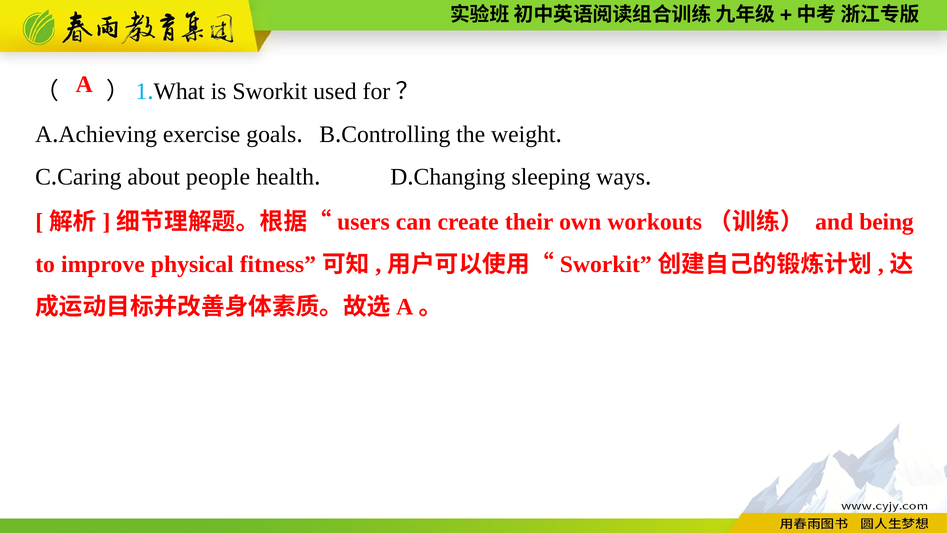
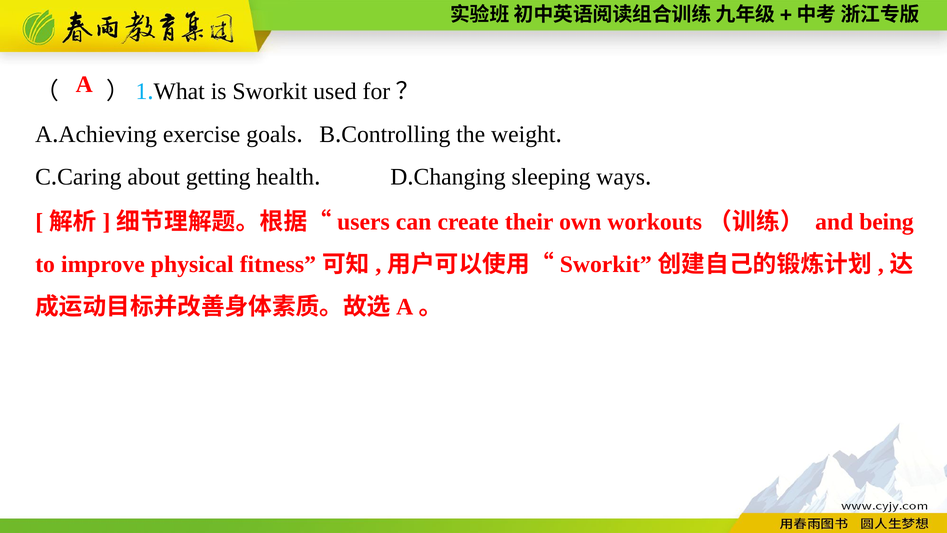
people: people -> getting
